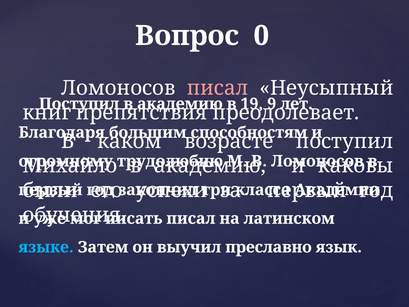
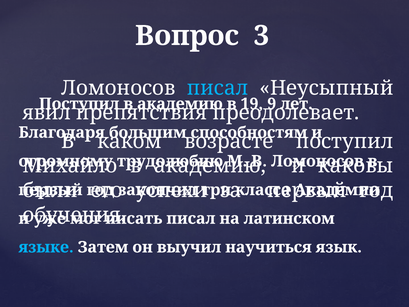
0: 0 -> 3
писал at (217, 88) colour: pink -> light blue
книг: книг -> явил
преславно: преславно -> научиться
